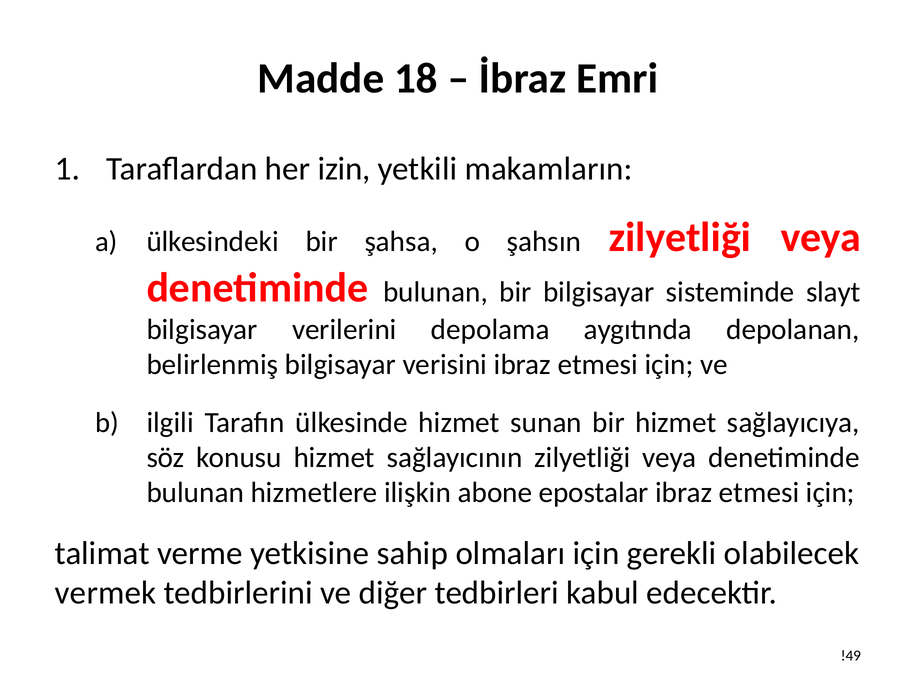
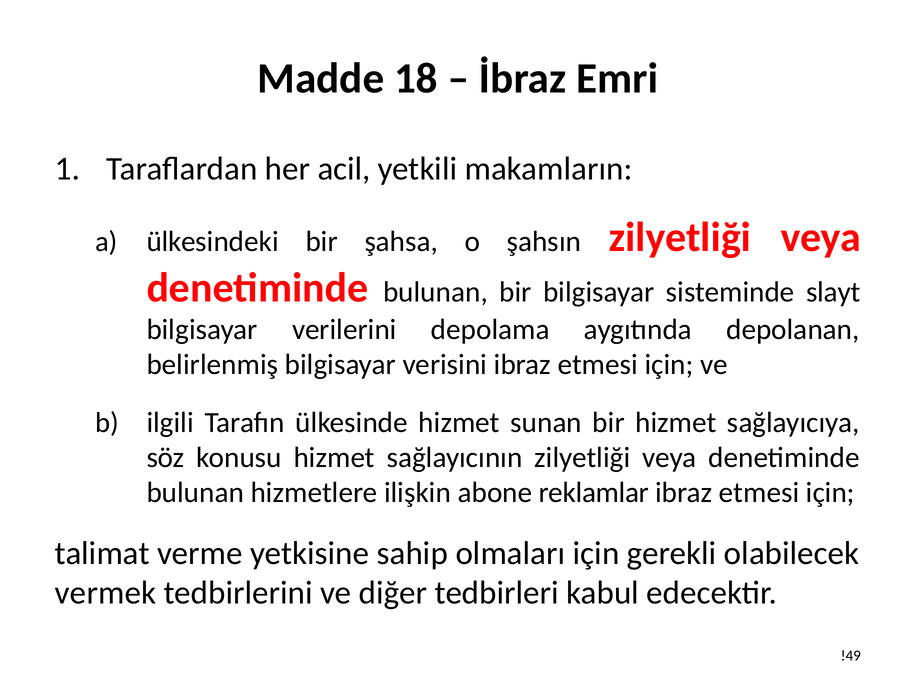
izin: izin -> acil
epostalar: epostalar -> reklamlar
